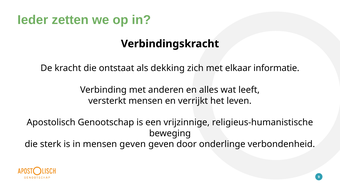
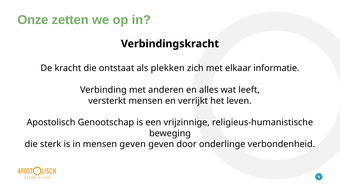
Ieder: Ieder -> Onze
dekking: dekking -> plekken
